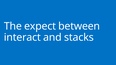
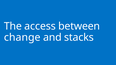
expect: expect -> access
interact: interact -> change
